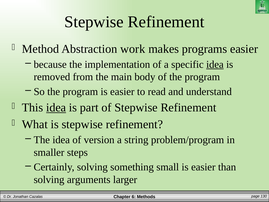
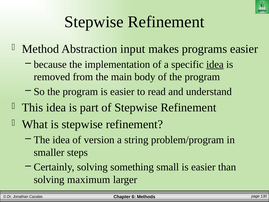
work: work -> input
idea at (56, 107) underline: present -> none
arguments: arguments -> maximum
